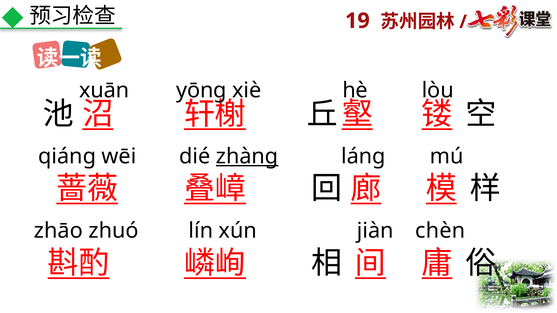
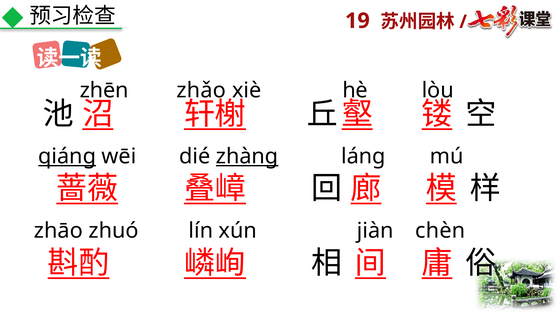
xuān: xuān -> zhēn
yōnɡ: yōnɡ -> zhǎo
qiánɡ underline: none -> present
